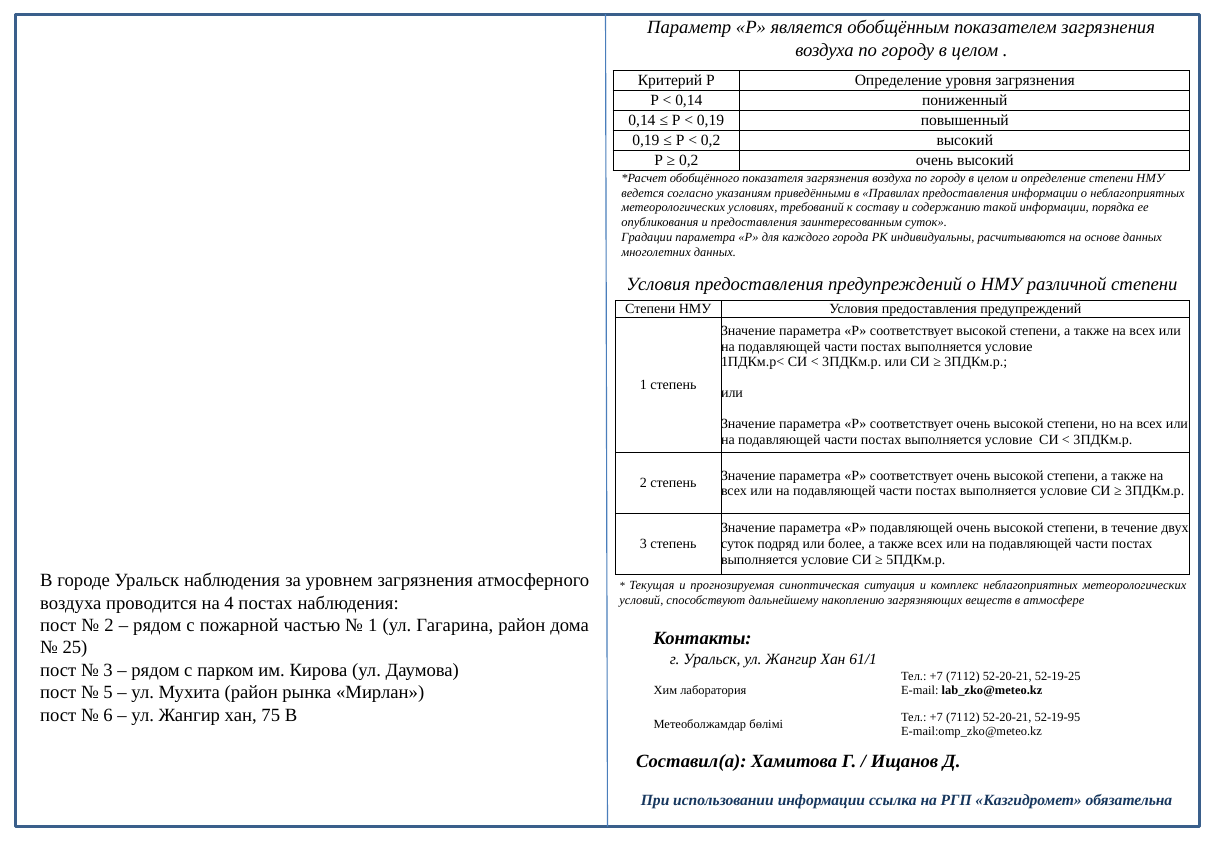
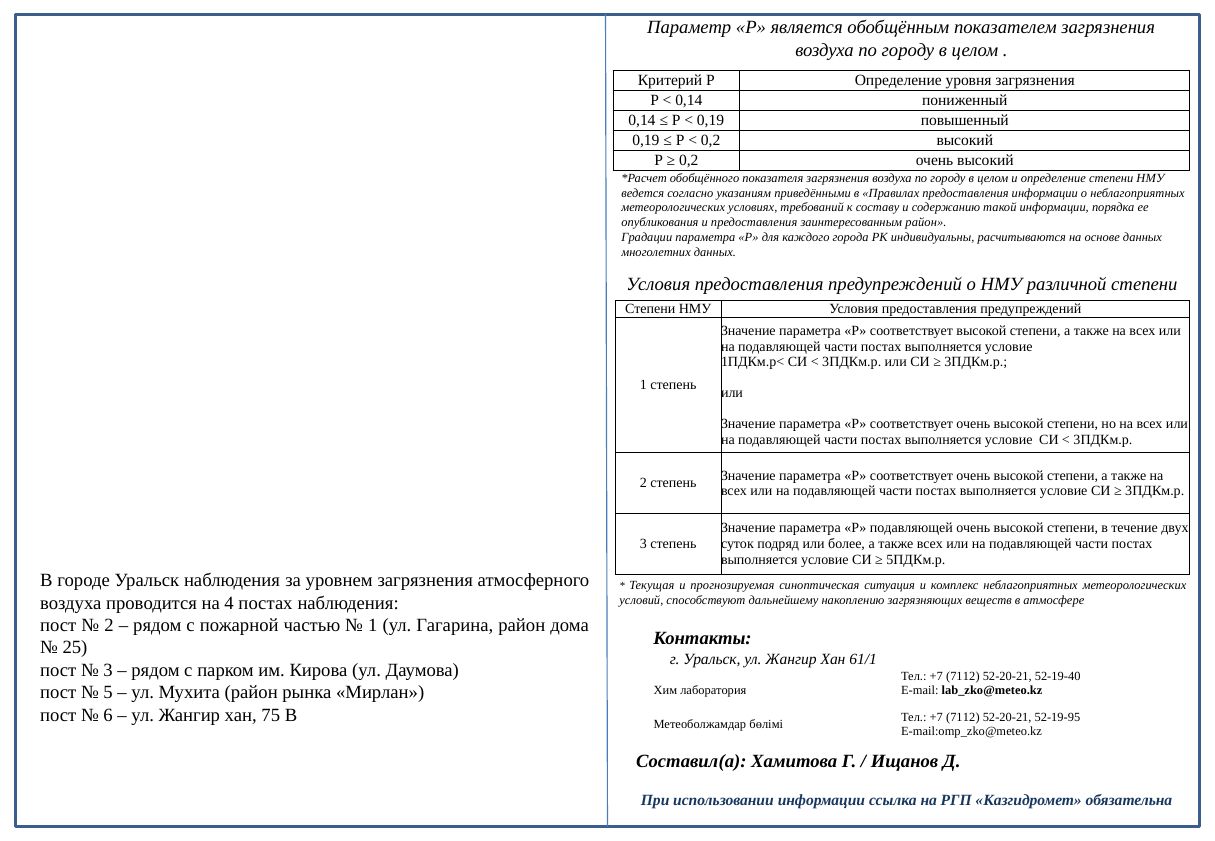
заинтересованным суток: суток -> район
52-19-25: 52-19-25 -> 52-19-40
